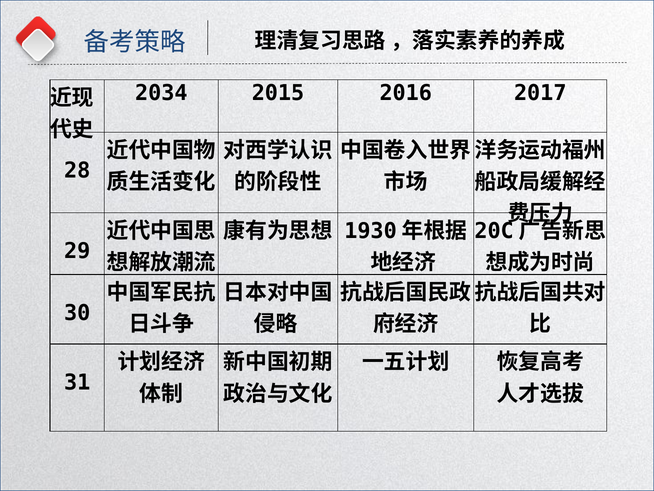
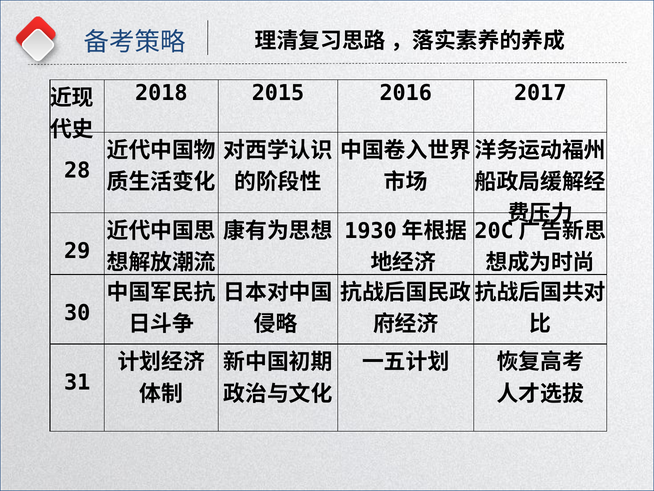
2034: 2034 -> 2018
